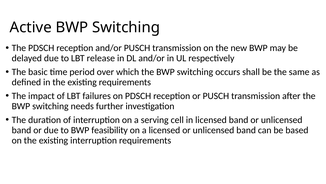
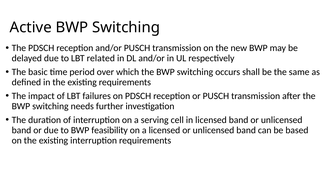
release: release -> related
